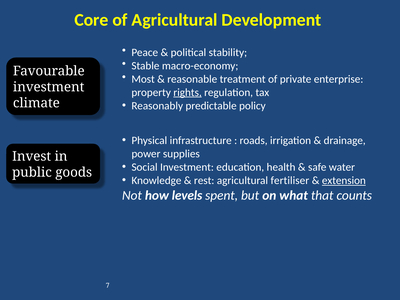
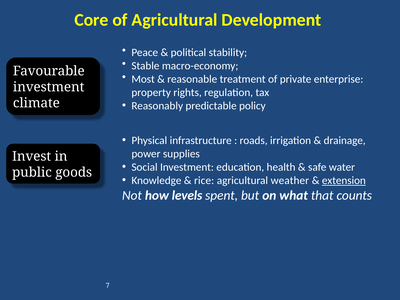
rights underline: present -> none
rest: rest -> rice
fertiliser: fertiliser -> weather
